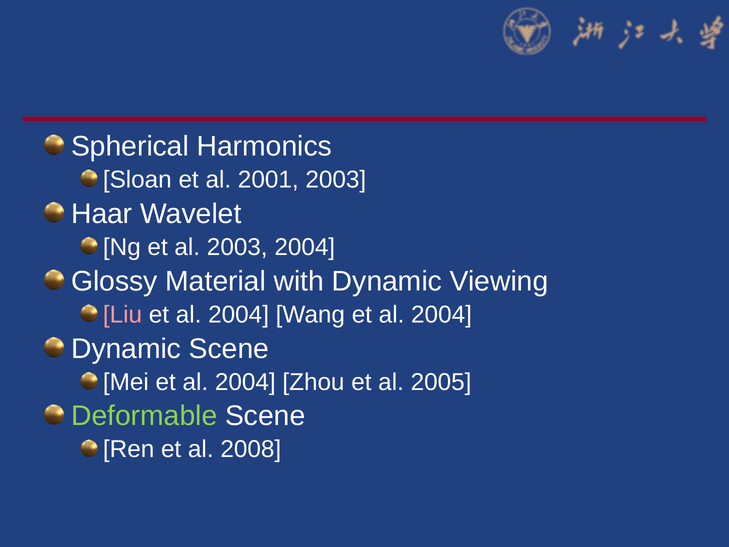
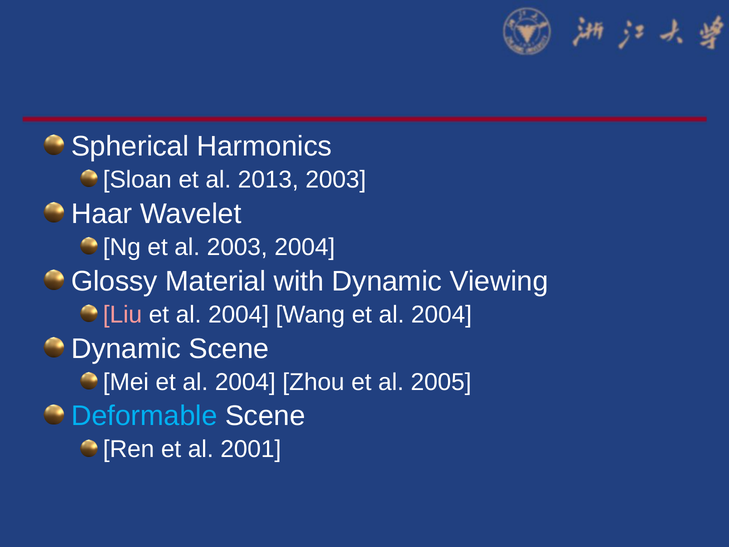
2001: 2001 -> 2013
Deformable colour: light green -> light blue
2008: 2008 -> 2001
